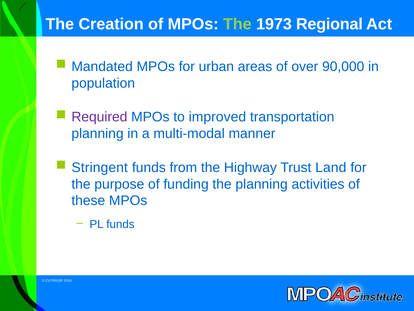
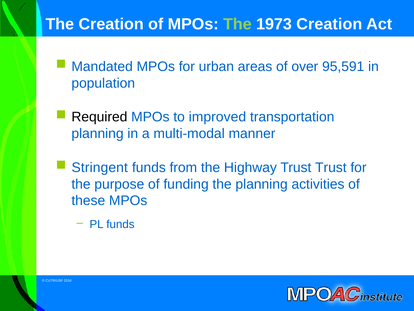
1973 Regional: Regional -> Creation
90,000: 90,000 -> 95,591
Required colour: purple -> black
Trust Land: Land -> Trust
